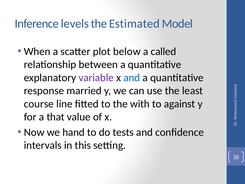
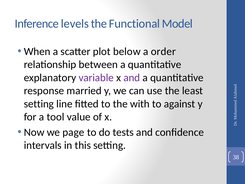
Estimated: Estimated -> Functional
called: called -> order
and at (132, 78) colour: blue -> purple
course at (39, 104): course -> setting
that: that -> tool
hand: hand -> page
